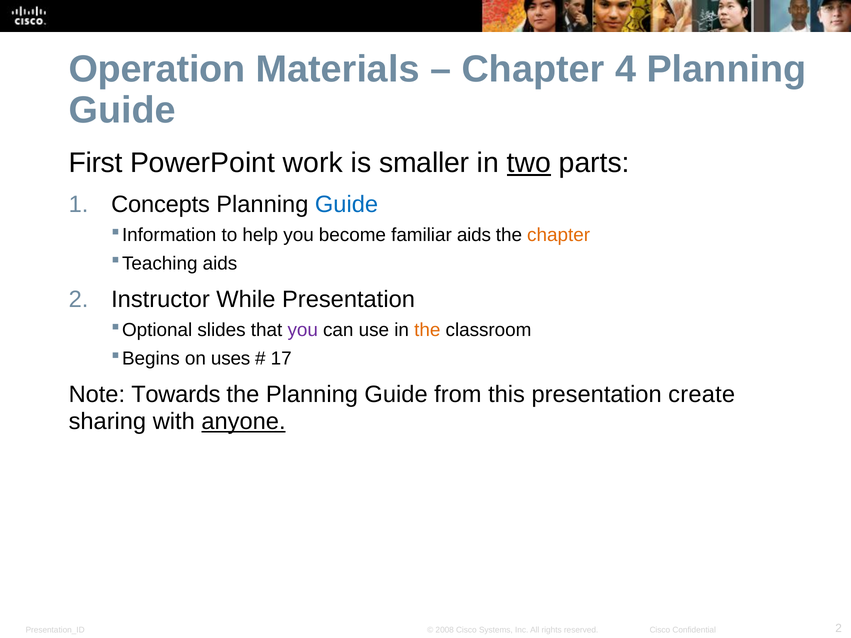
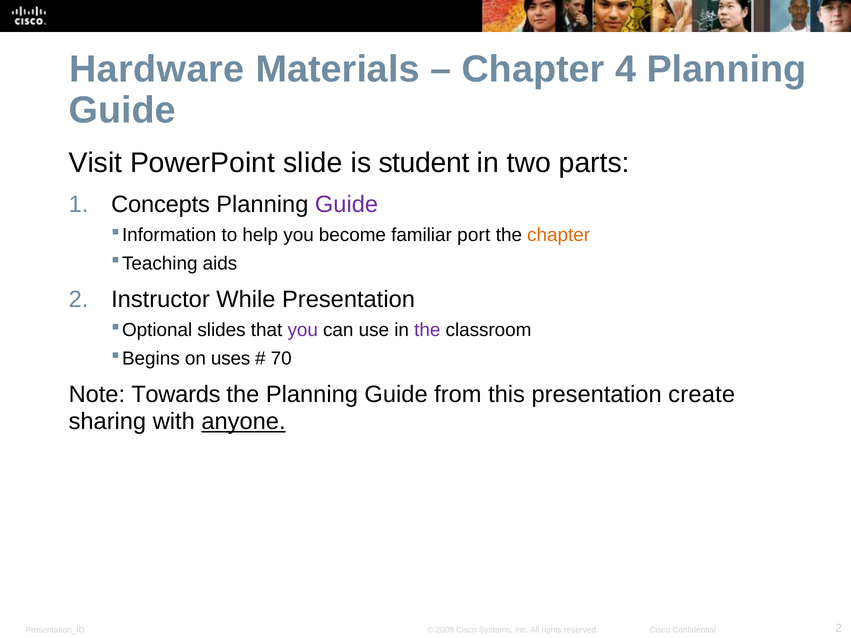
Operation: Operation -> Hardware
First: First -> Visit
work: work -> slide
smaller: smaller -> student
two underline: present -> none
Guide at (347, 204) colour: blue -> purple
familiar aids: aids -> port
the at (427, 330) colour: orange -> purple
17: 17 -> 70
